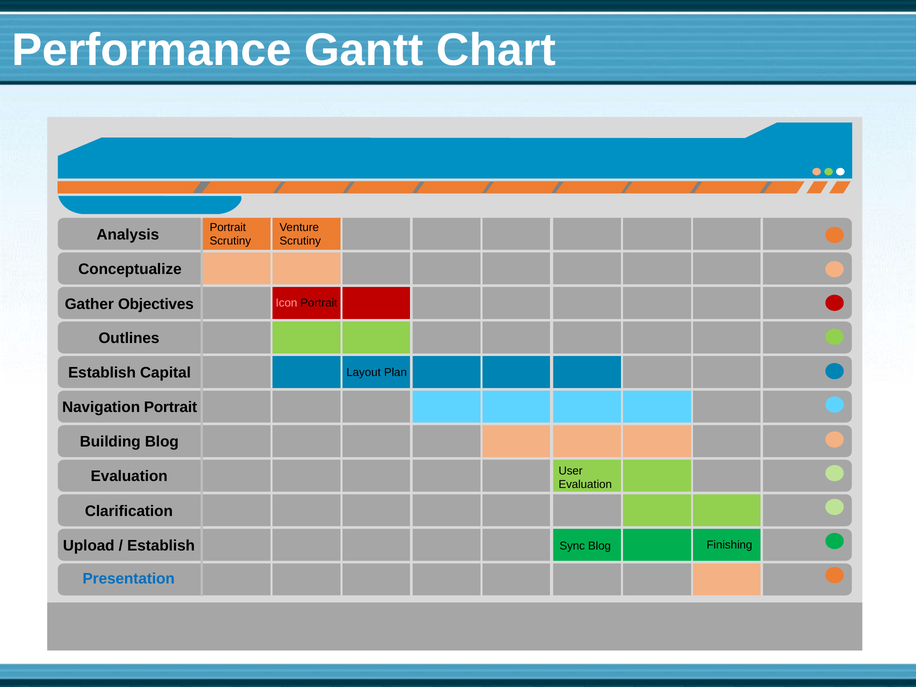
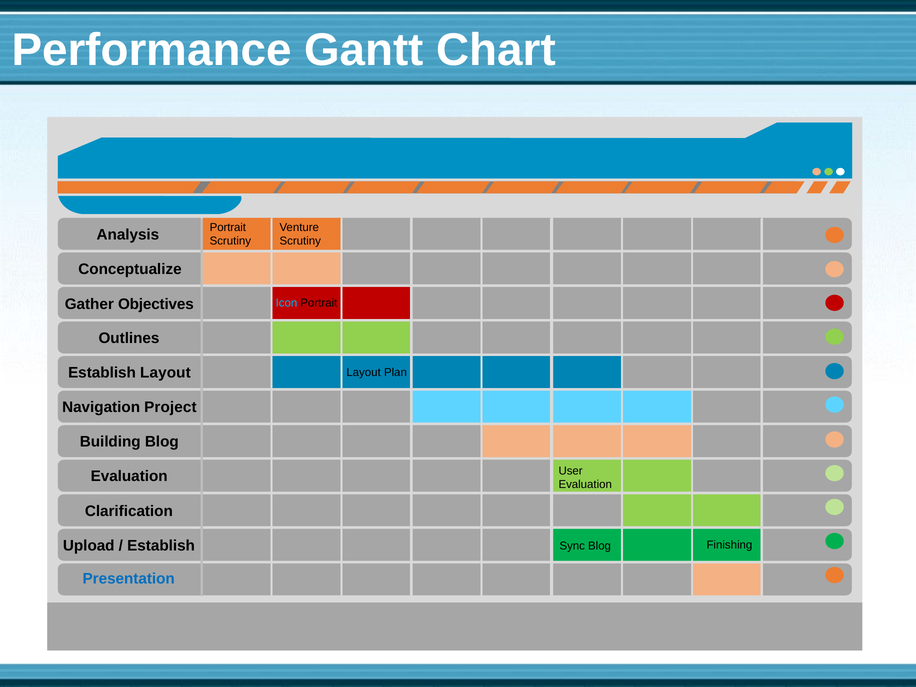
Icon colour: pink -> light blue
Establish Capital: Capital -> Layout
Navigation Portrait: Portrait -> Project
